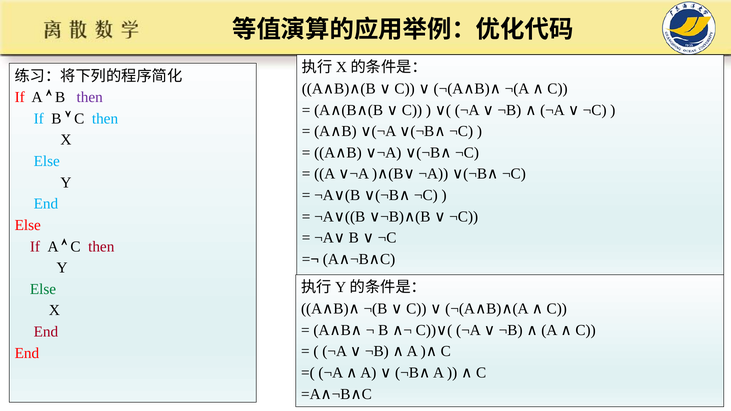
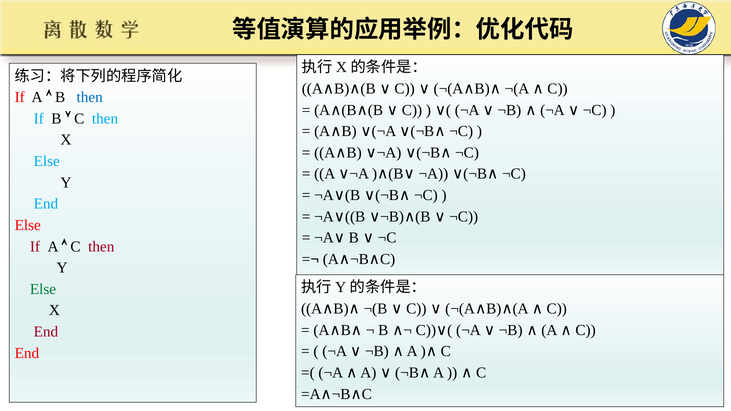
then at (90, 97) colour: purple -> blue
